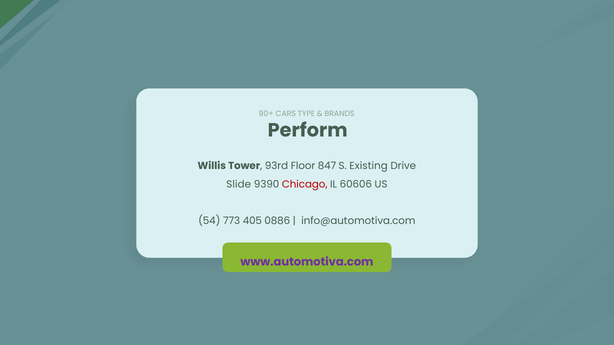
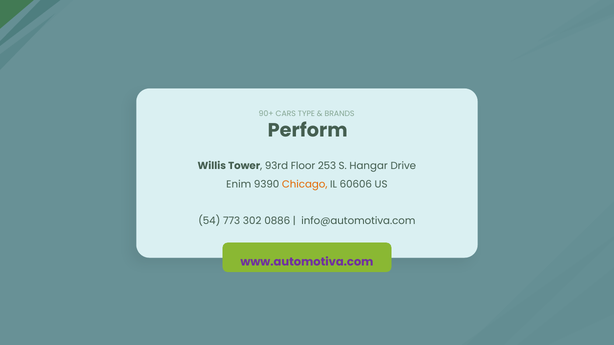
847: 847 -> 253
Existing: Existing -> Hangar
Slide: Slide -> Enim
Chicago colour: red -> orange
405: 405 -> 302
